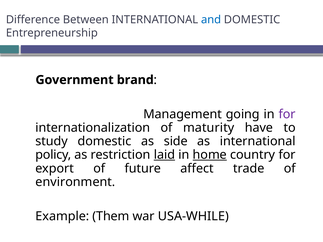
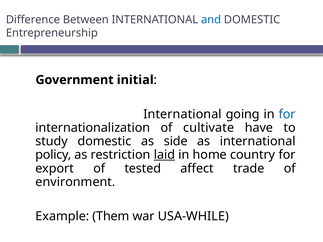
brand: brand -> initial
Management at (183, 114): Management -> International
for at (287, 114) colour: purple -> blue
maturity: maturity -> cultivate
home underline: present -> none
future: future -> tested
